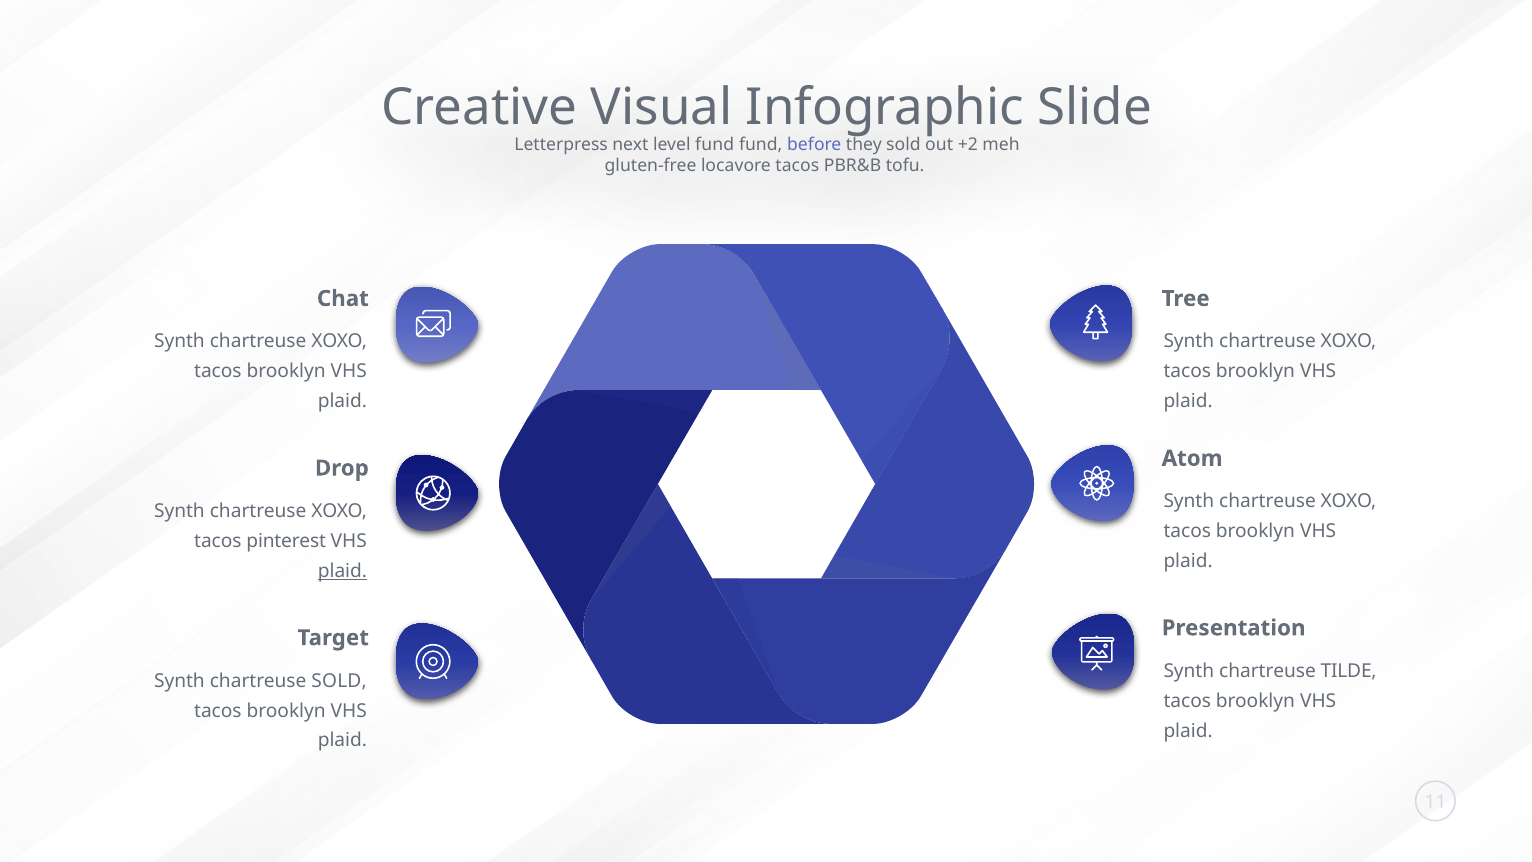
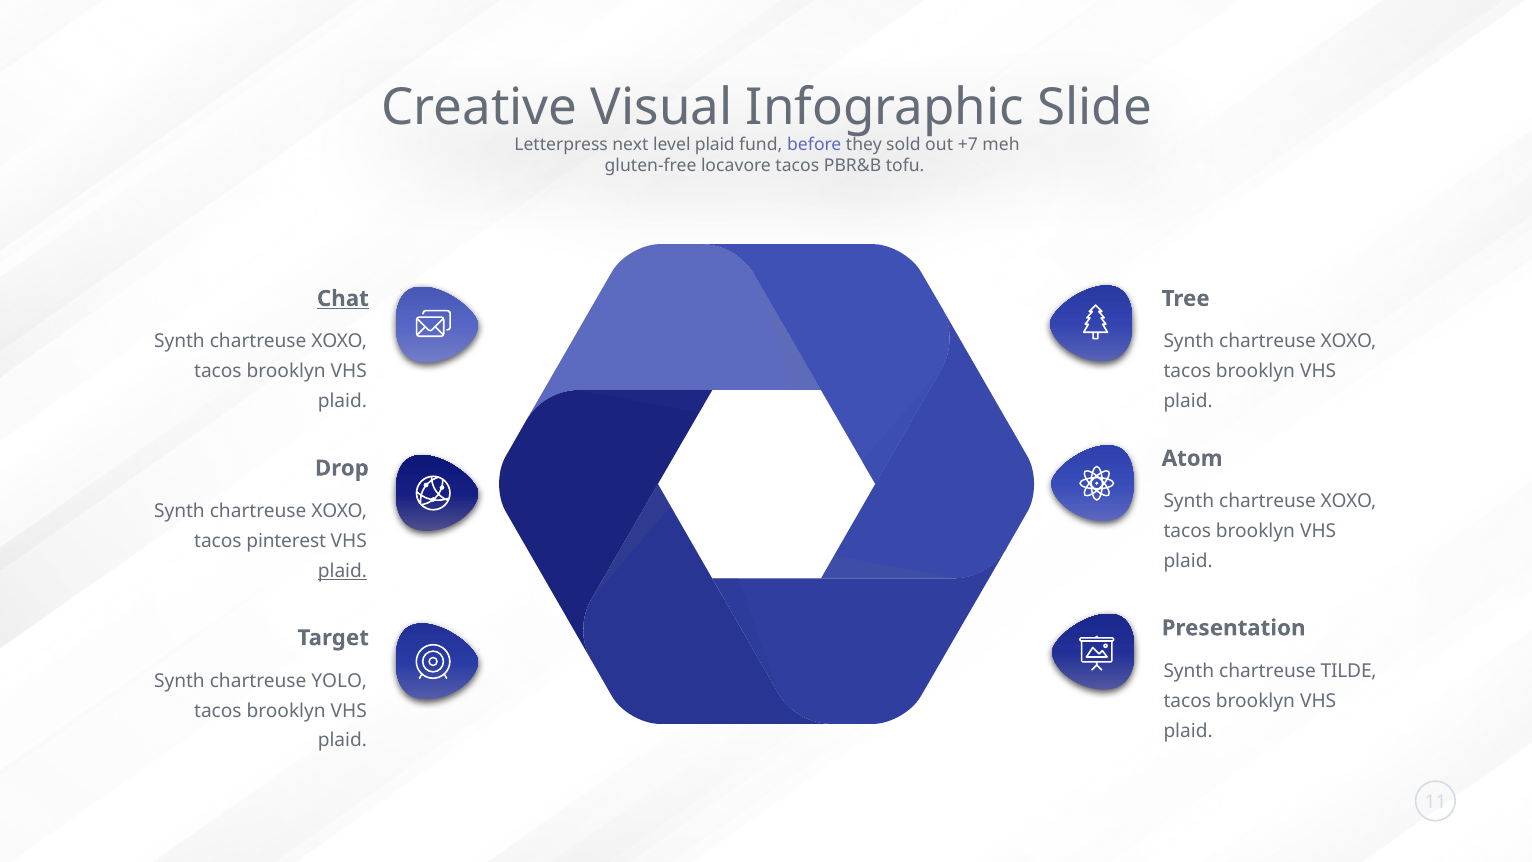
level fund: fund -> plaid
+2: +2 -> +7
Chat underline: none -> present
chartreuse SOLD: SOLD -> YOLO
